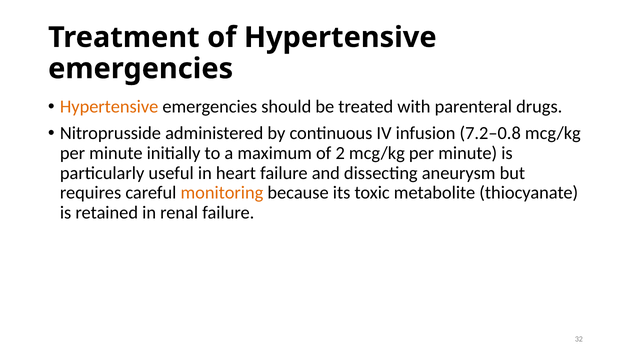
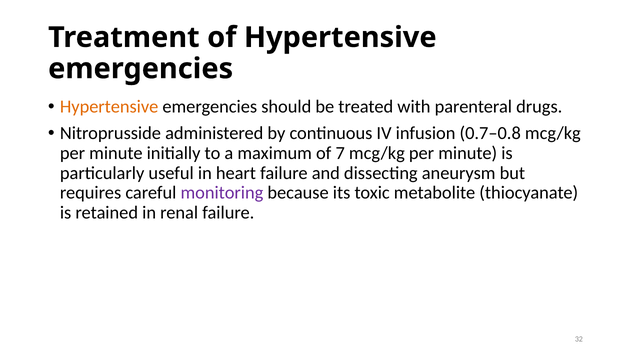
7.2–0.8: 7.2–0.8 -> 0.7–0.8
2: 2 -> 7
monitoring colour: orange -> purple
